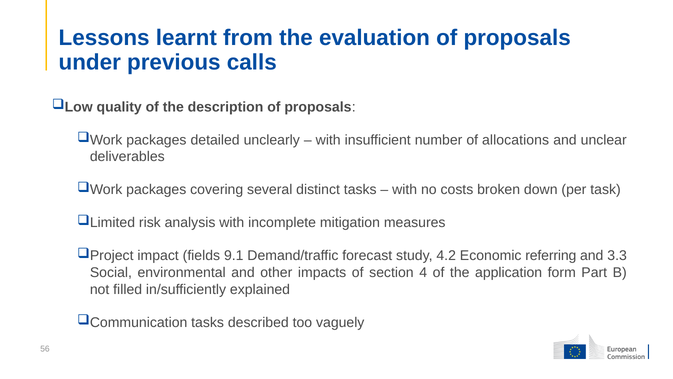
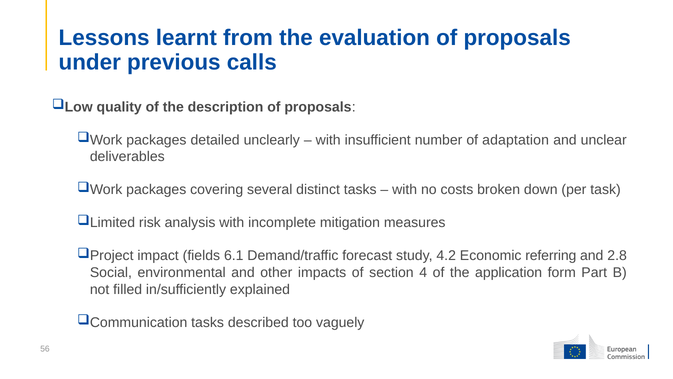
allocations: allocations -> adaptation
9.1: 9.1 -> 6.1
3.3: 3.3 -> 2.8
